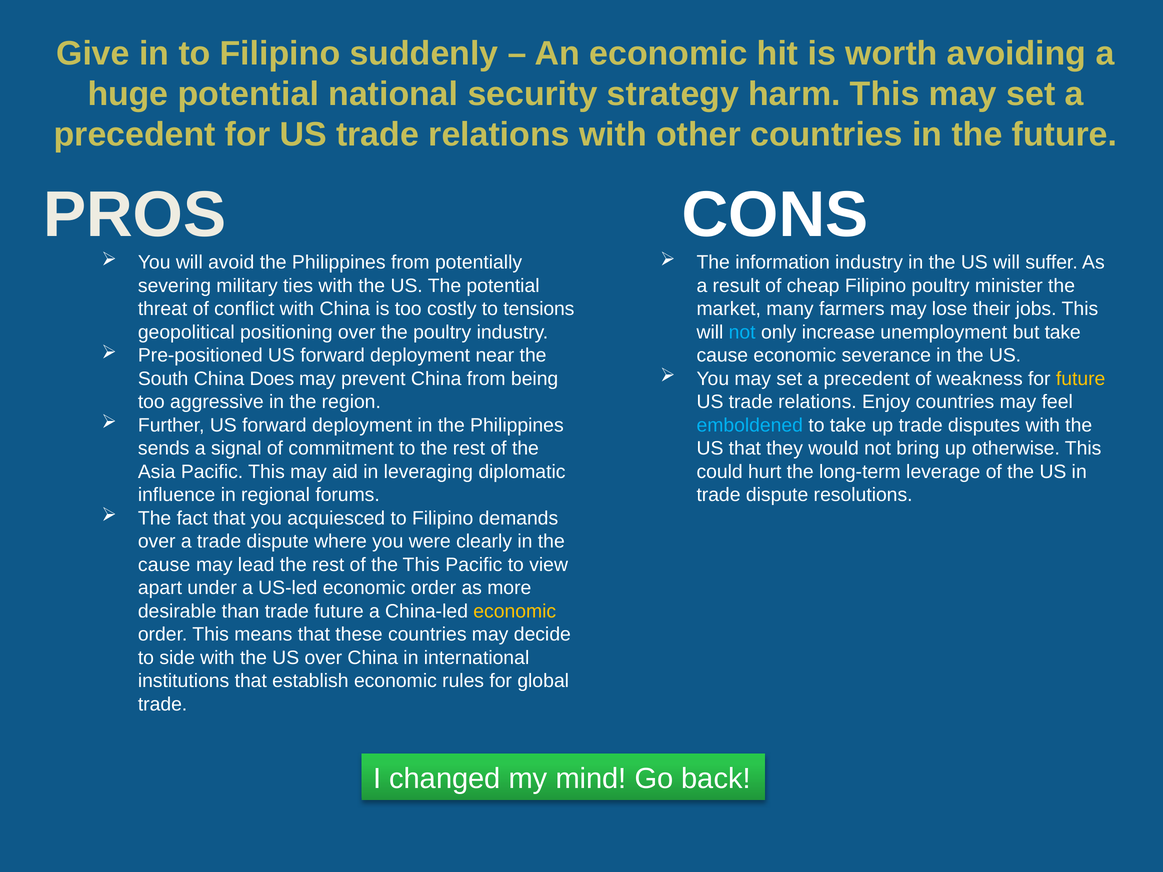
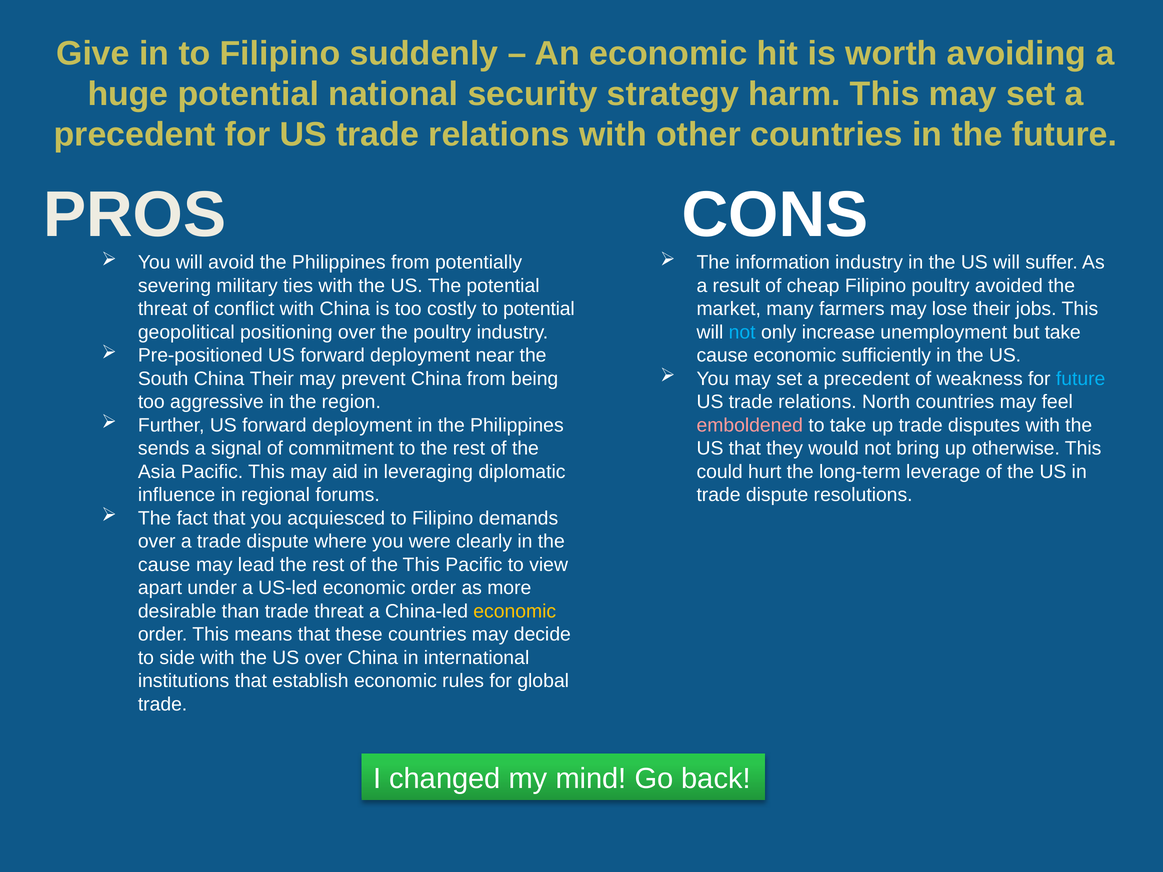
minister: minister -> avoided
to tensions: tensions -> potential
severance: severance -> sufficiently
future at (1081, 379) colour: yellow -> light blue
China Does: Does -> Their
Enjoy: Enjoy -> North
emboldened colour: light blue -> pink
trade future: future -> threat
